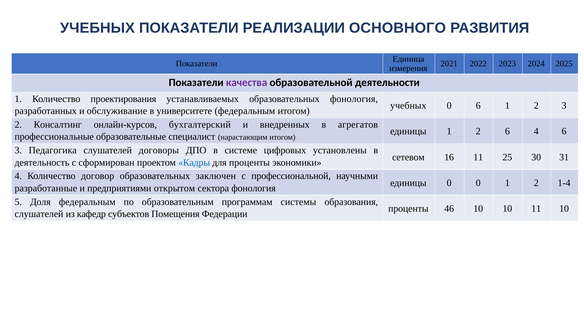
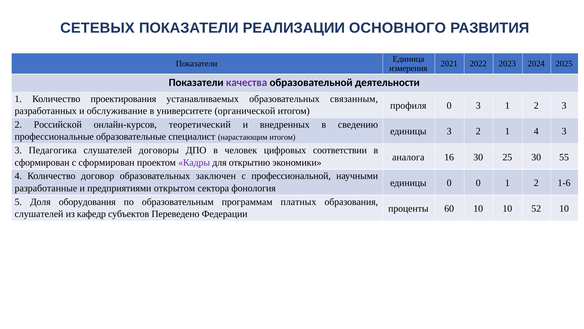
УЧЕБНЫХ at (97, 28): УЧЕБНЫХ -> СЕТЕВЫХ
образовательных фонология: фонология -> связанным
учебных at (408, 106): учебных -> профиля
0 6: 6 -> 3
университете федеральным: федеральным -> органической
Консалтинг: Консалтинг -> Российской
бухгалтерский: бухгалтерский -> теоретический
агрегатов: агрегатов -> сведению
единицы 1: 1 -> 3
2 6: 6 -> 1
4 6: 6 -> 3
системе: системе -> человек
установлены: установлены -> соответствии
сетевом: сетевом -> аналога
16 11: 11 -> 30
31: 31 -> 55
деятельность at (42, 162): деятельность -> сформирован
Кадры colour: blue -> purple
для проценты: проценты -> открытию
1-4: 1-4 -> 1-6
Доля федеральным: федеральным -> оборудования
системы: системы -> платных
46: 46 -> 60
10 11: 11 -> 52
Помещения: Помещения -> Переведено
